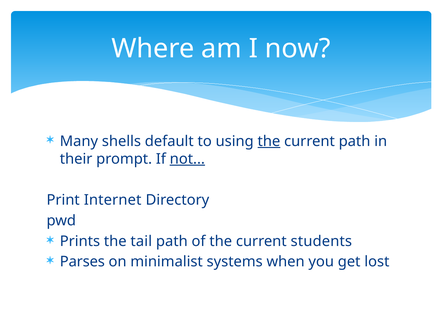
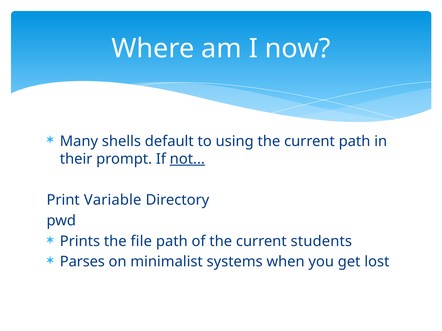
the at (269, 141) underline: present -> none
Internet: Internet -> Variable
tail: tail -> file
